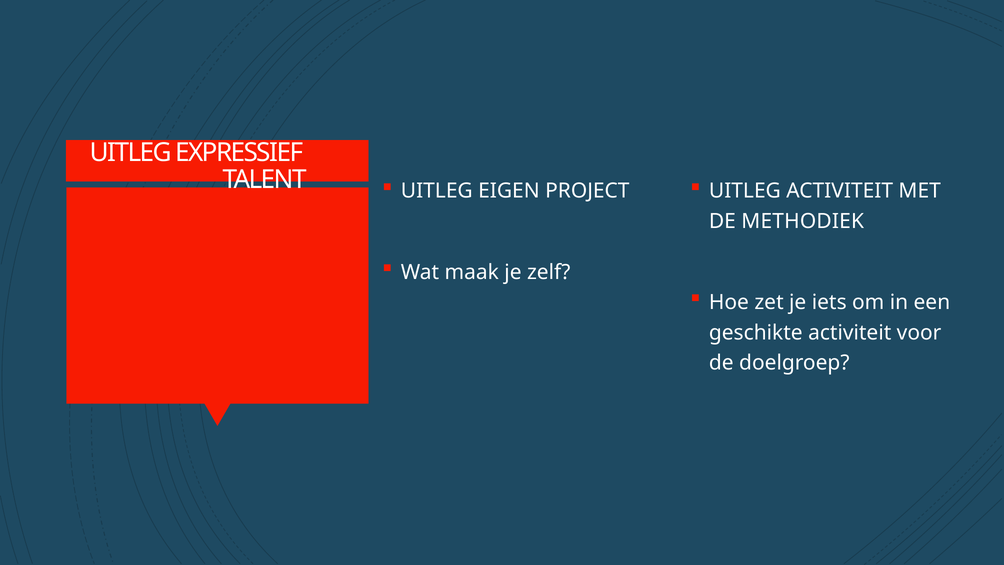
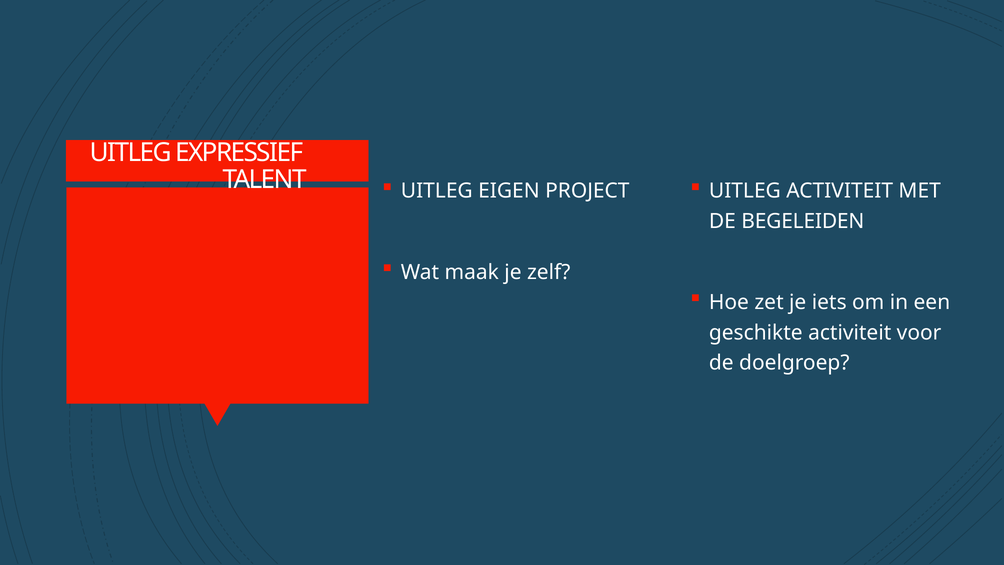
METHODIEK: METHODIEK -> BEGELEIDEN
